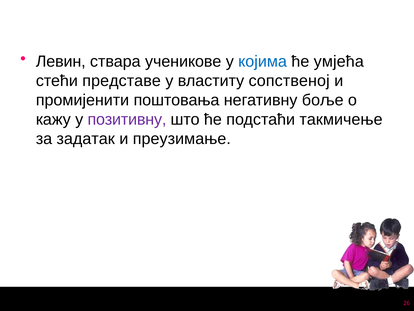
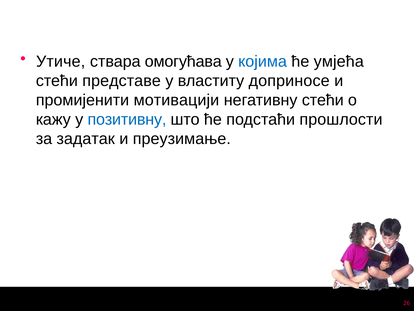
Левин: Левин -> Утиче
ученикове: ученикове -> омогућава
сопственој: сопственој -> доприносе
поштовања: поштовања -> мотивацији
негативну боље: боље -> стећи
позитивну colour: purple -> blue
такмичење: такмичење -> прошлости
